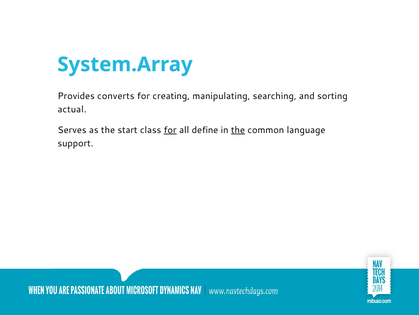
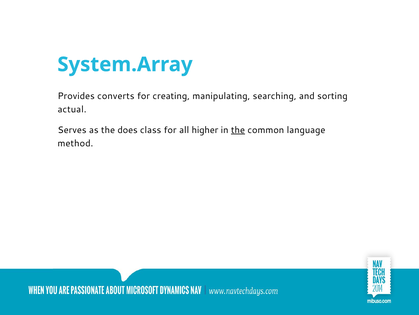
start: start -> does
for at (170, 130) underline: present -> none
define: define -> higher
support: support -> method
